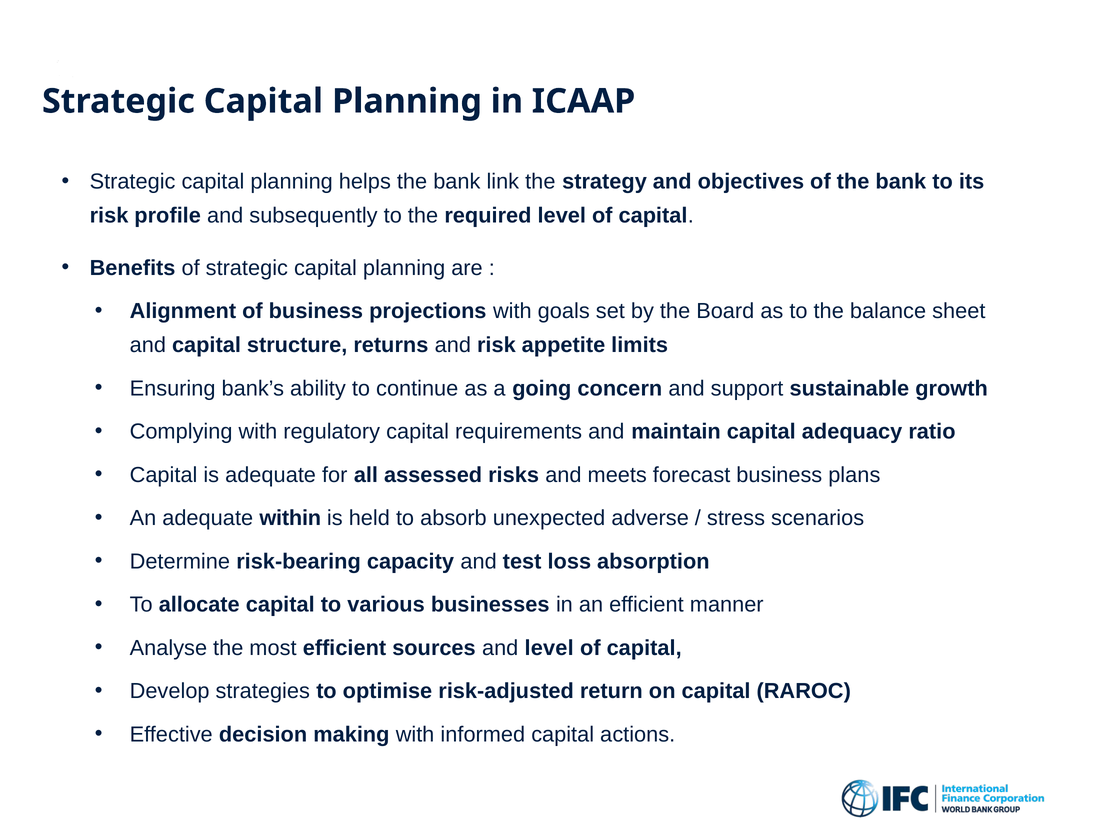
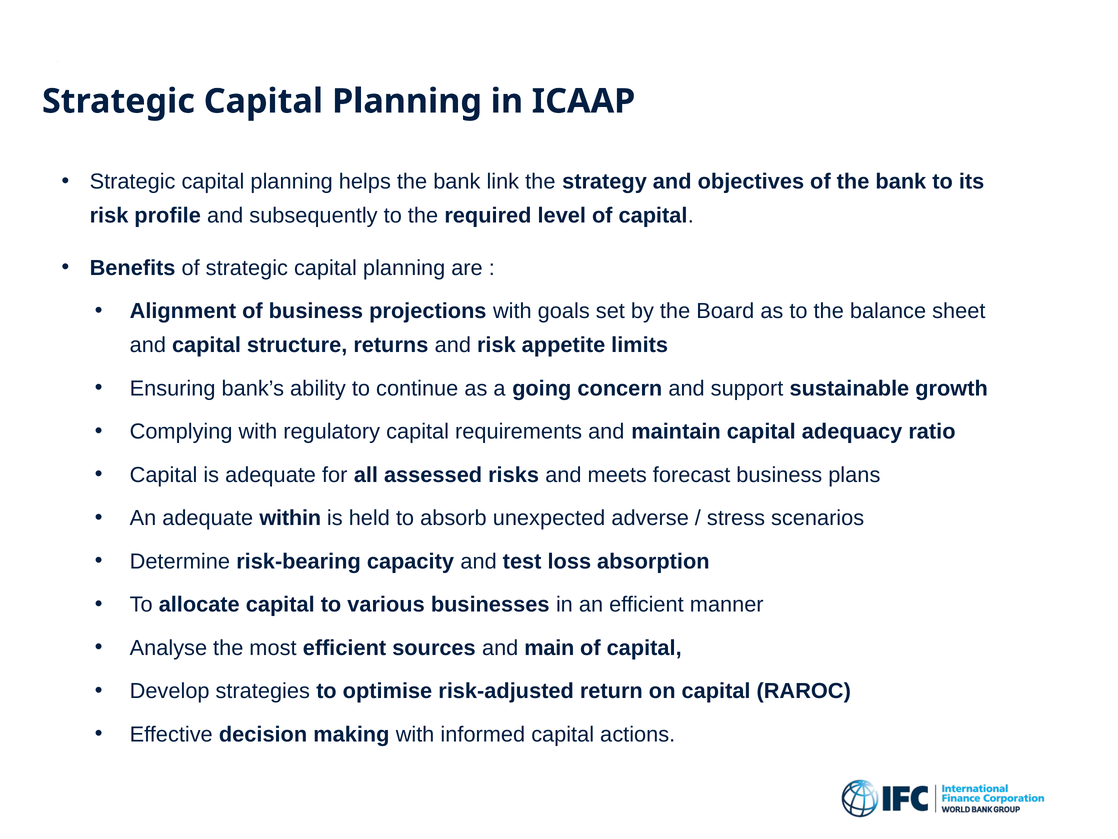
and level: level -> main
